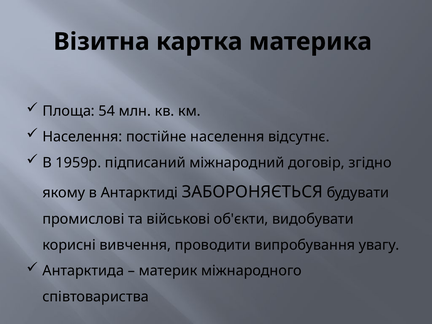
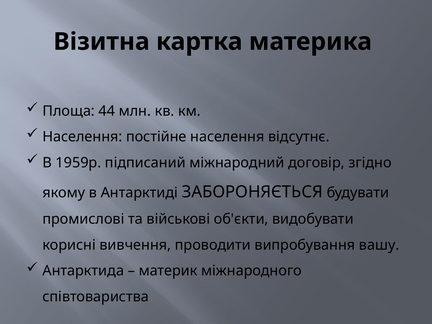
54: 54 -> 44
увагу: увагу -> вашу
